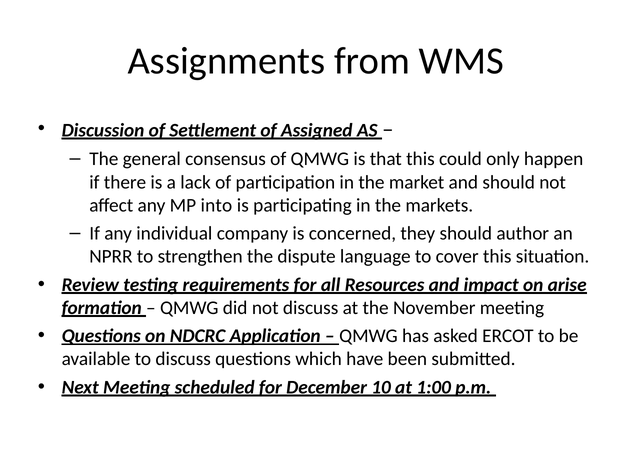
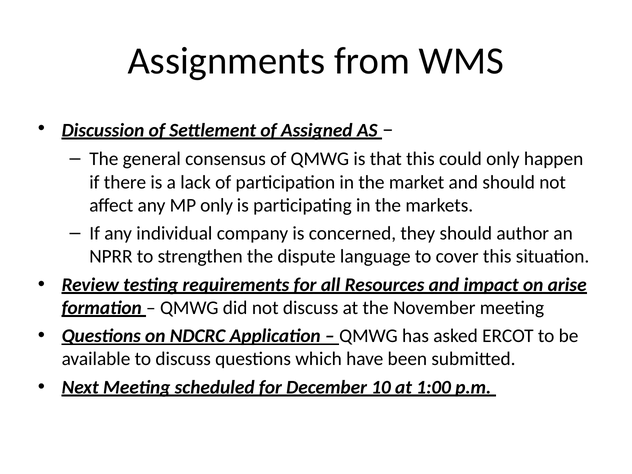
MP into: into -> only
